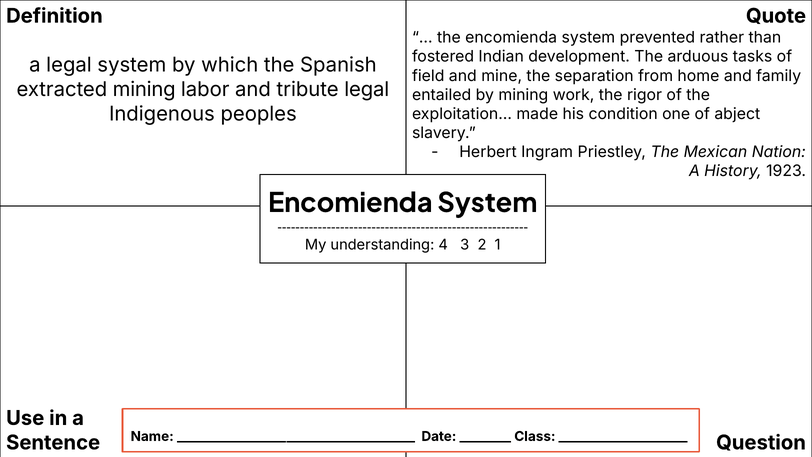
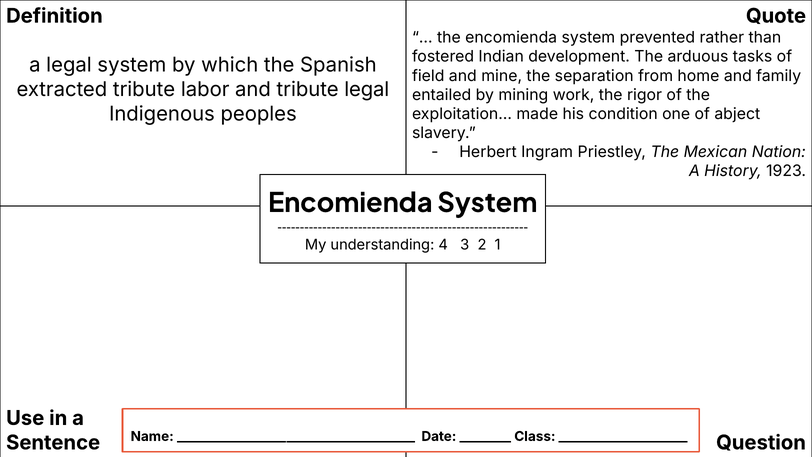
extracted mining: mining -> tribute
